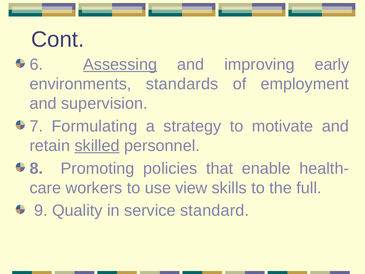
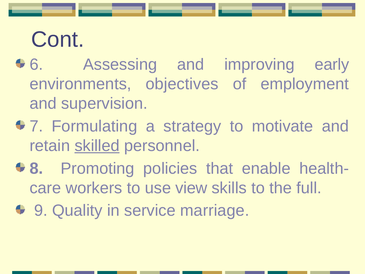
Assessing underline: present -> none
standards: standards -> objectives
standard: standard -> marriage
